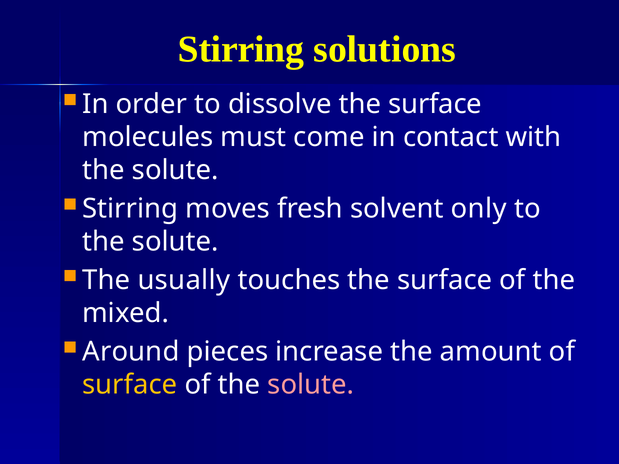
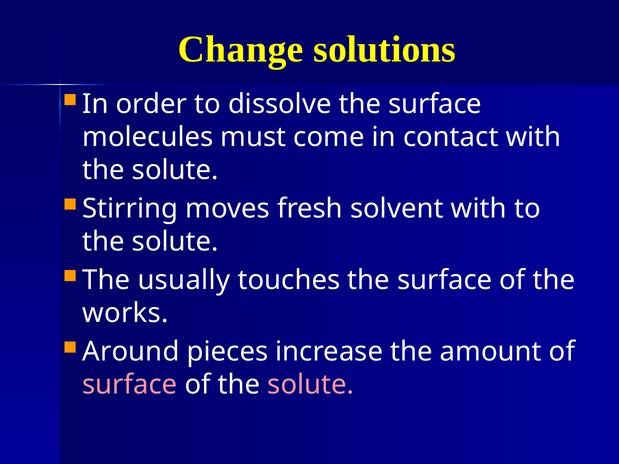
Stirring at (241, 49): Stirring -> Change
solvent only: only -> with
mixed: mixed -> works
surface at (130, 385) colour: yellow -> pink
